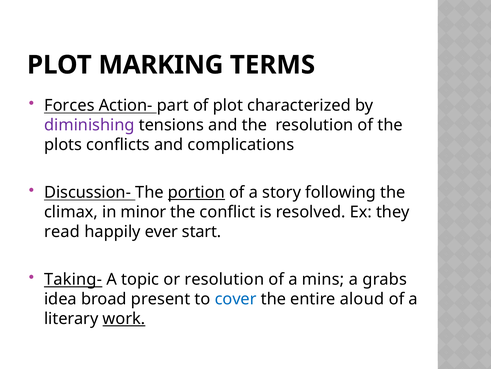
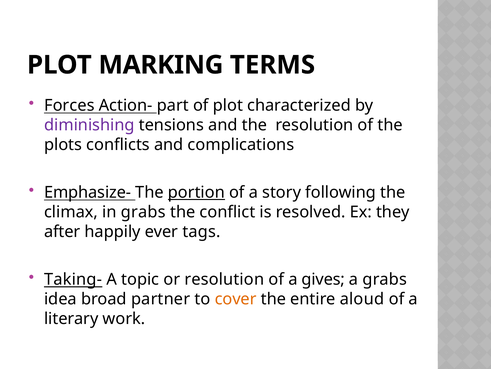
Discussion-: Discussion- -> Emphasize-
in minor: minor -> grabs
read: read -> after
start: start -> tags
mins: mins -> gives
present: present -> partner
cover colour: blue -> orange
work underline: present -> none
